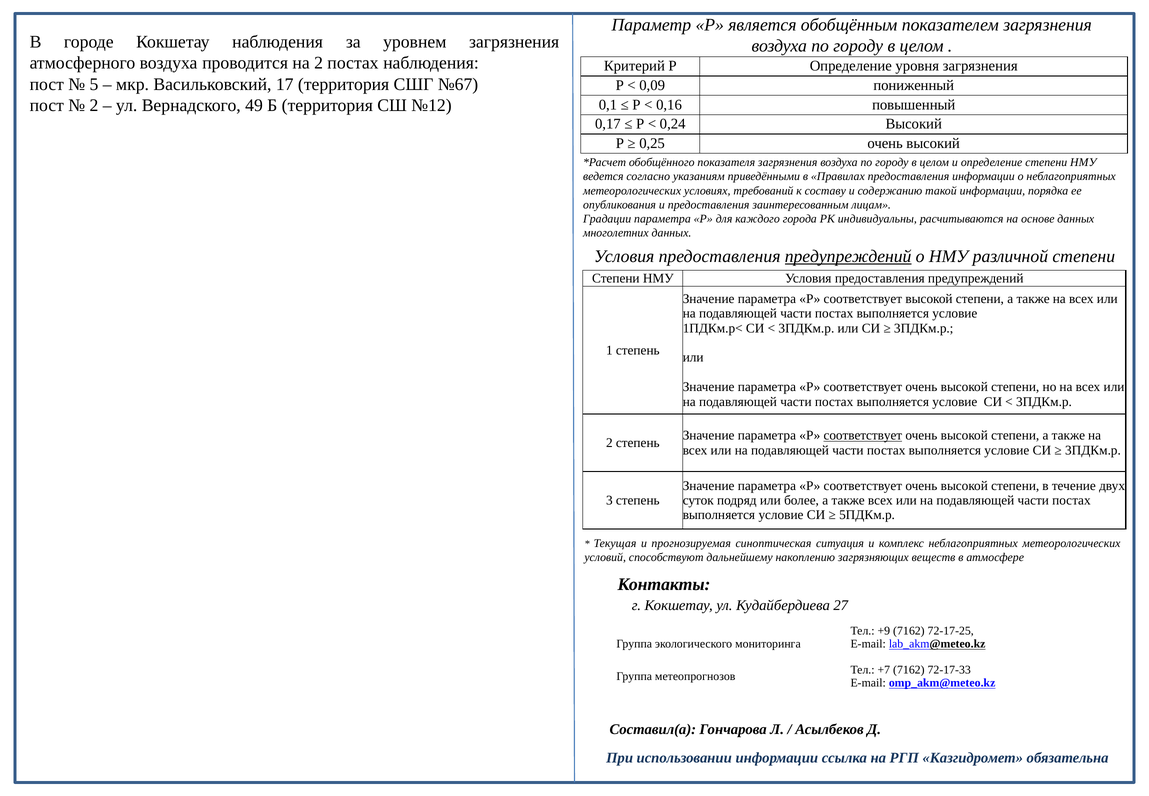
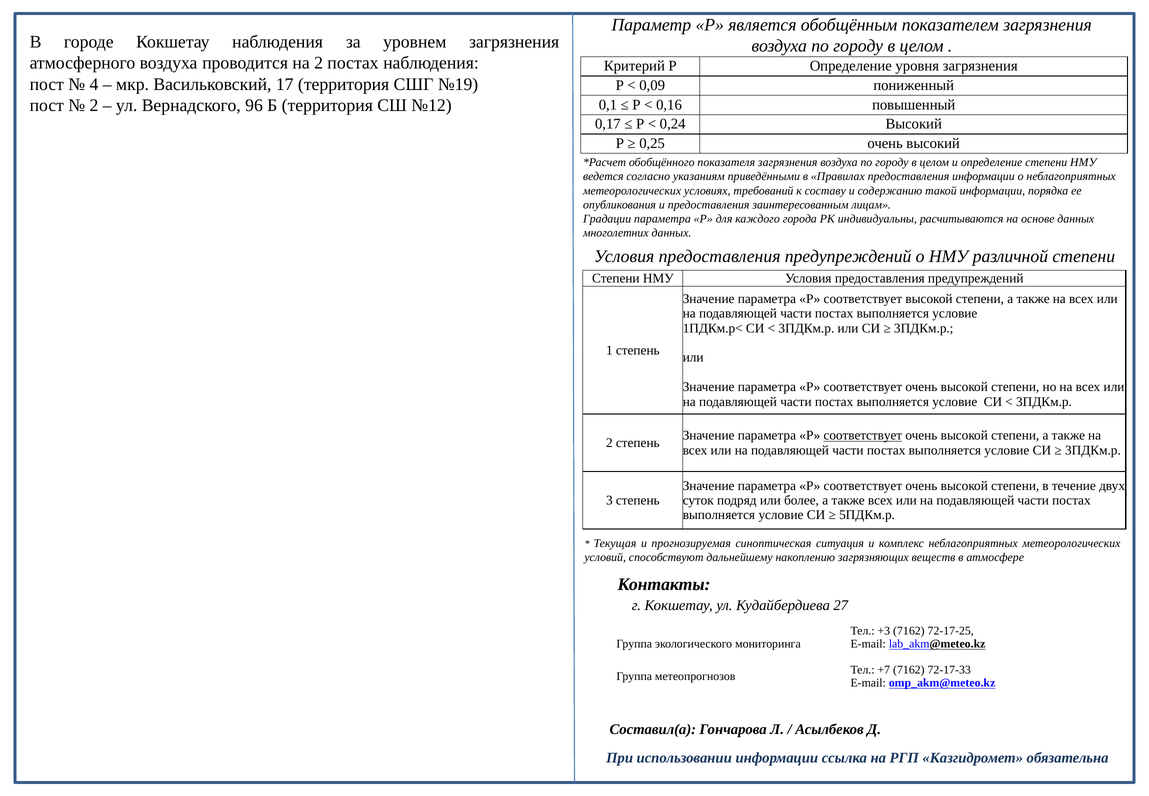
5: 5 -> 4
№67: №67 -> №19
49: 49 -> 96
предупреждений at (848, 256) underline: present -> none
+9: +9 -> +3
